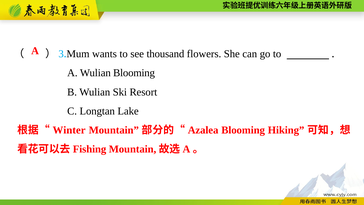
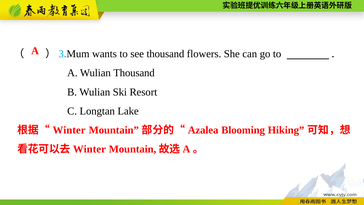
Wulian Blooming: Blooming -> Thousand
Fishing at (90, 149): Fishing -> Winter
